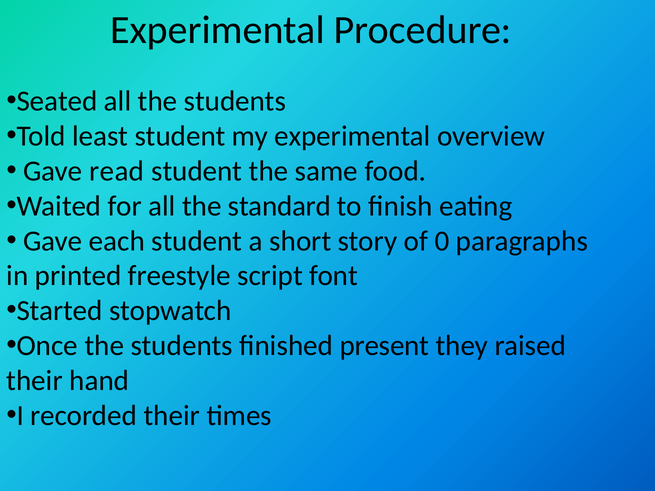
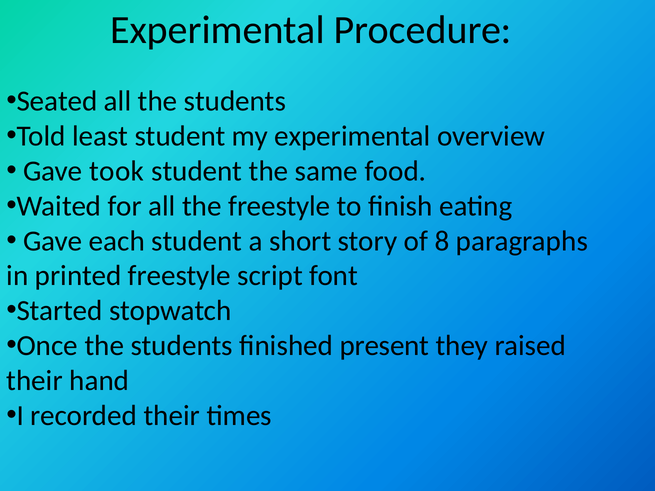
read: read -> took
the standard: standard -> freestyle
0: 0 -> 8
